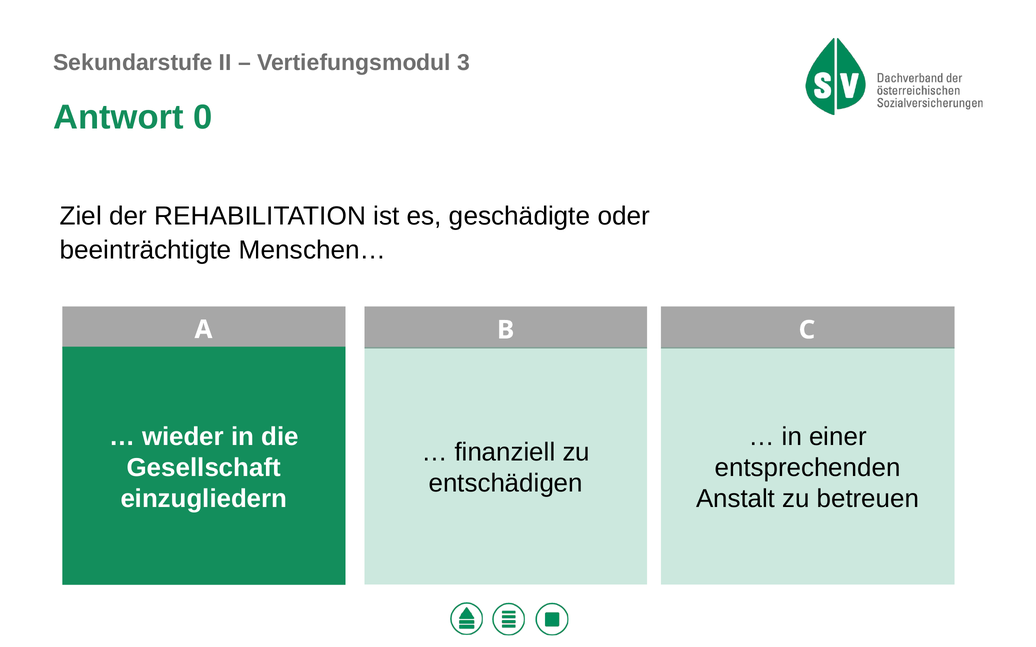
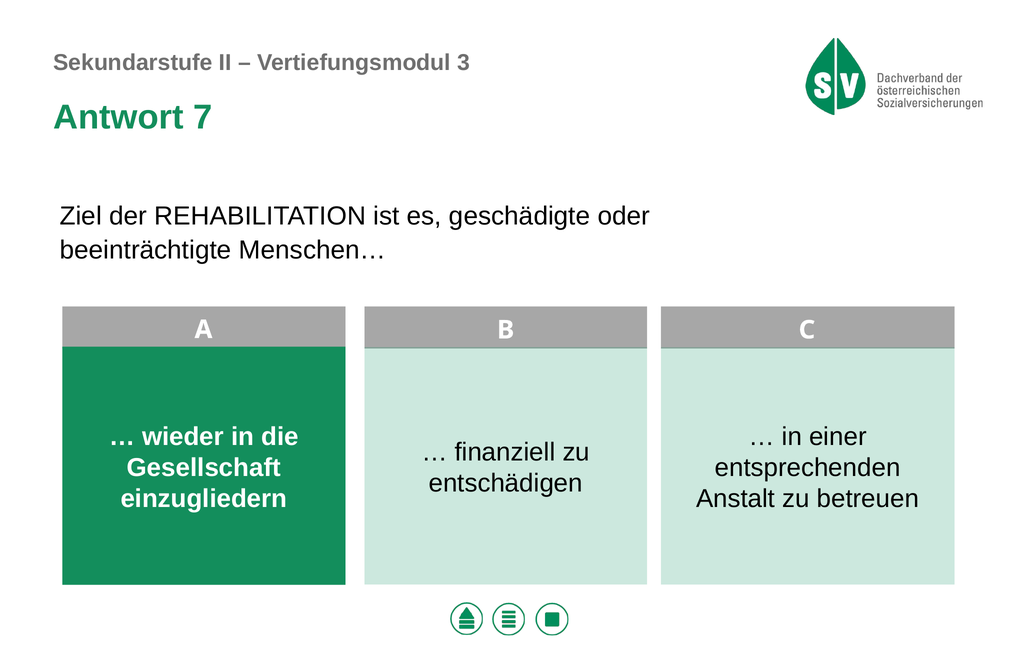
0: 0 -> 7
